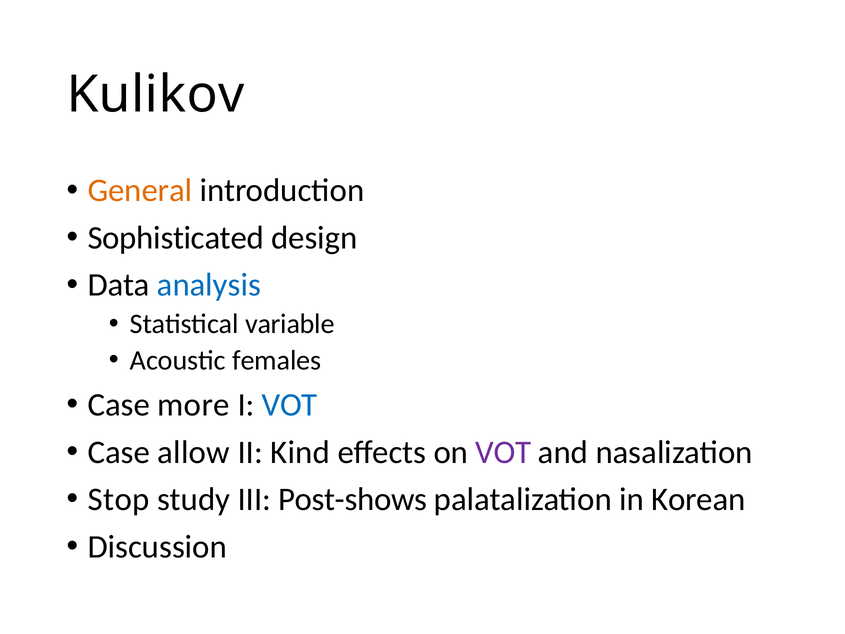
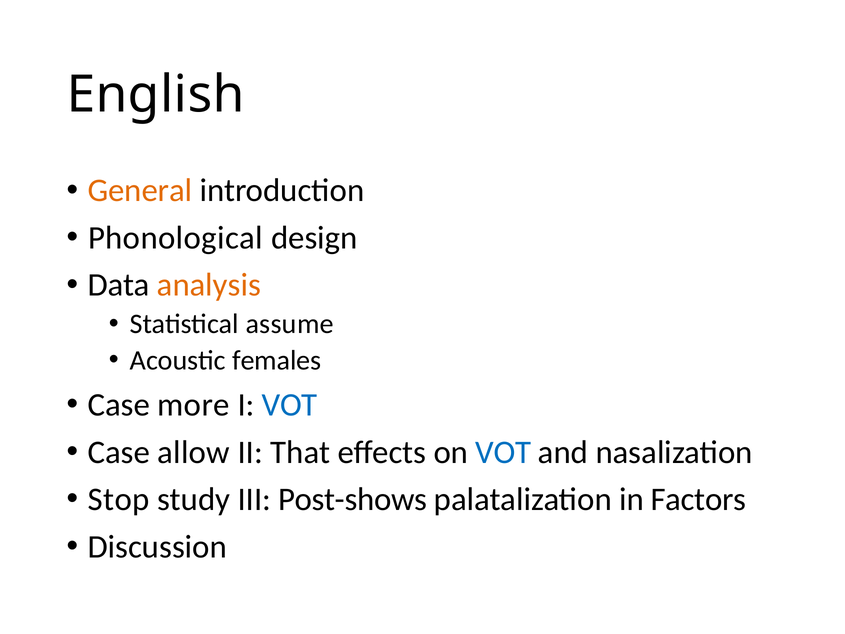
Kulikov: Kulikov -> English
Sophisticated: Sophisticated -> Phonological
analysis colour: blue -> orange
variable: variable -> assume
Kind: Kind -> That
VOT at (503, 452) colour: purple -> blue
Korean: Korean -> Factors
